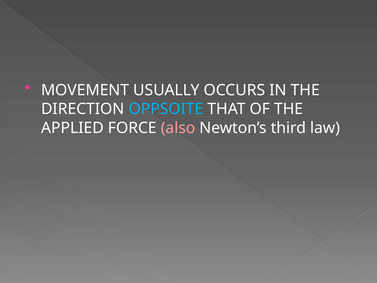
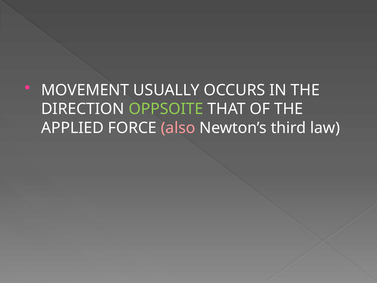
OPPSOITE colour: light blue -> light green
